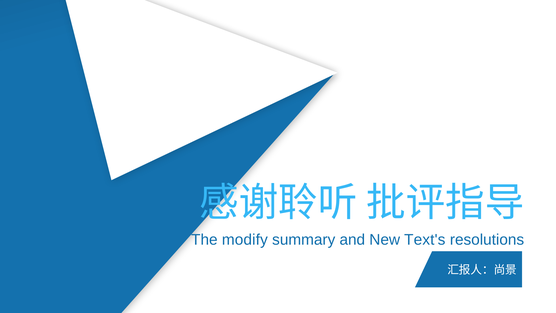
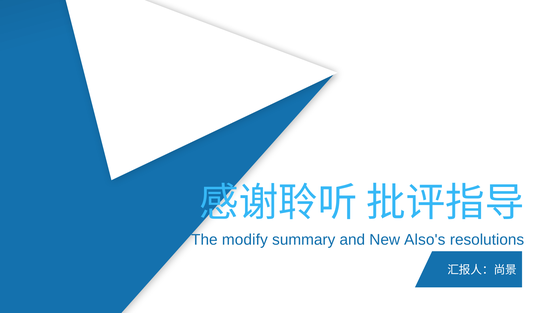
Text's: Text's -> Also's
